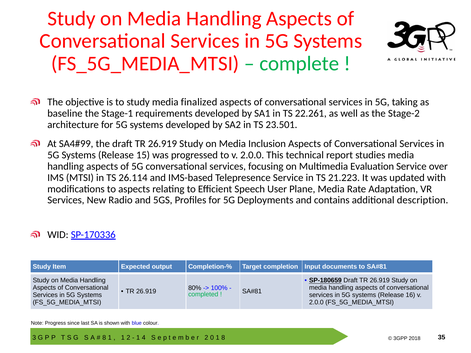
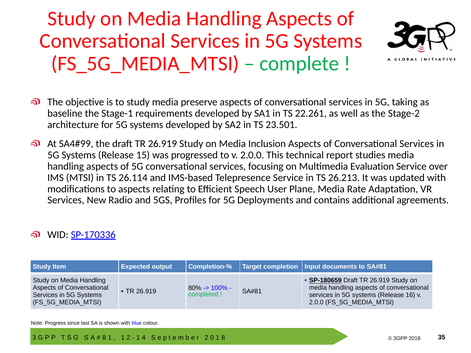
finalized: finalized -> preserve
21.223: 21.223 -> 26.213
description: description -> agreements
